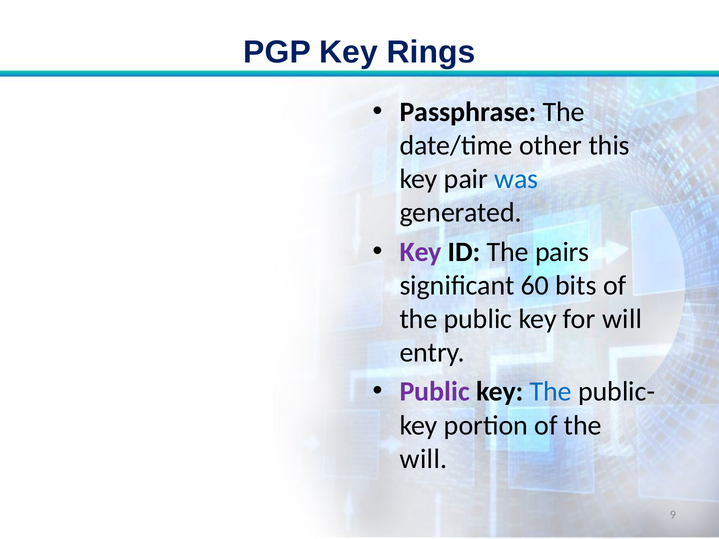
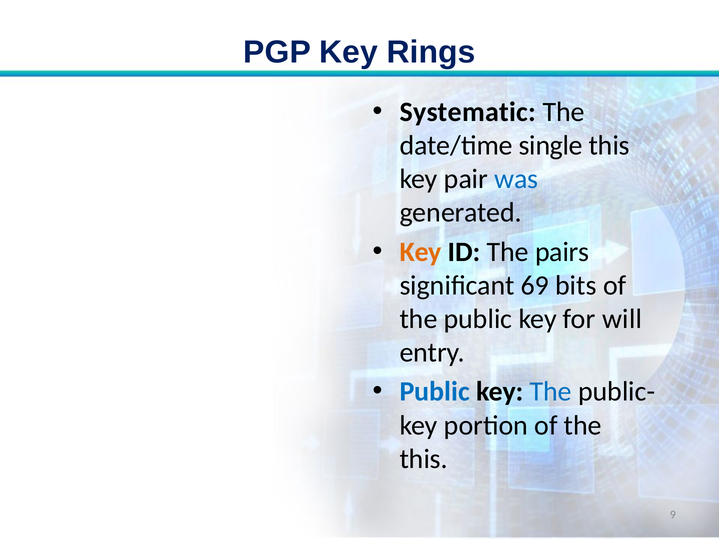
Passphrase: Passphrase -> Systematic
other: other -> single
Key at (421, 252) colour: purple -> orange
60: 60 -> 69
Public at (435, 392) colour: purple -> blue
will at (424, 459): will -> this
